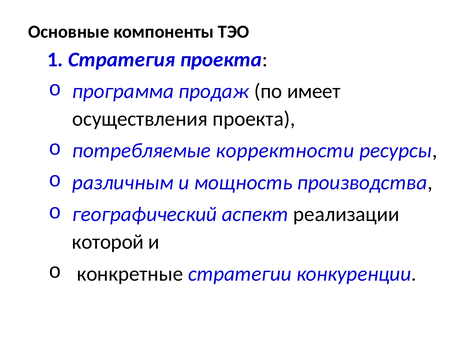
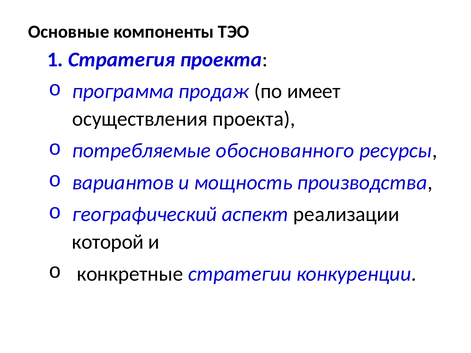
корректности: корректности -> обоснованного
различным: различным -> вариантов
